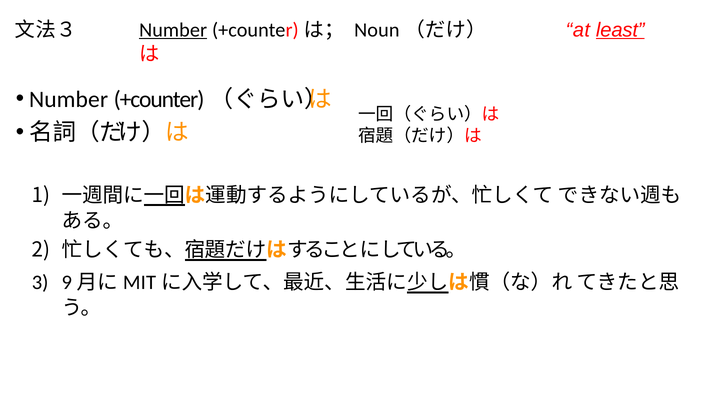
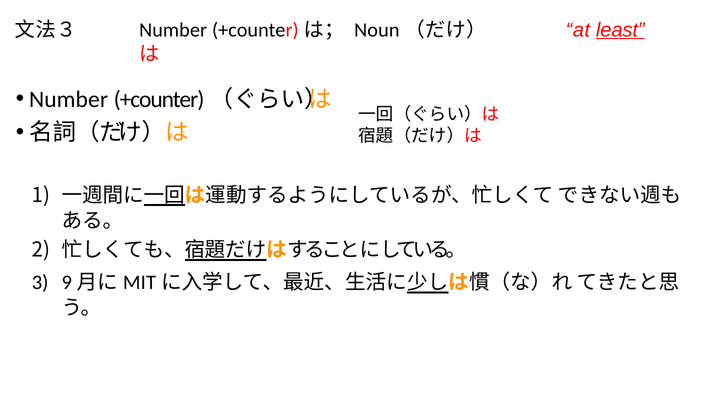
Number at (173, 30) underline: present -> none
